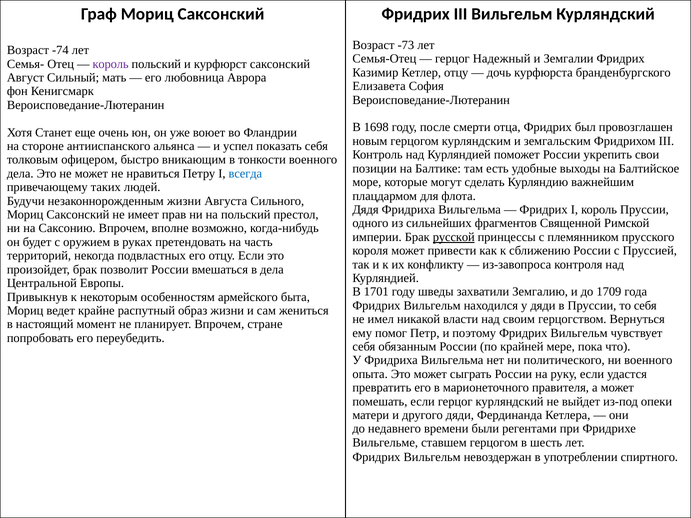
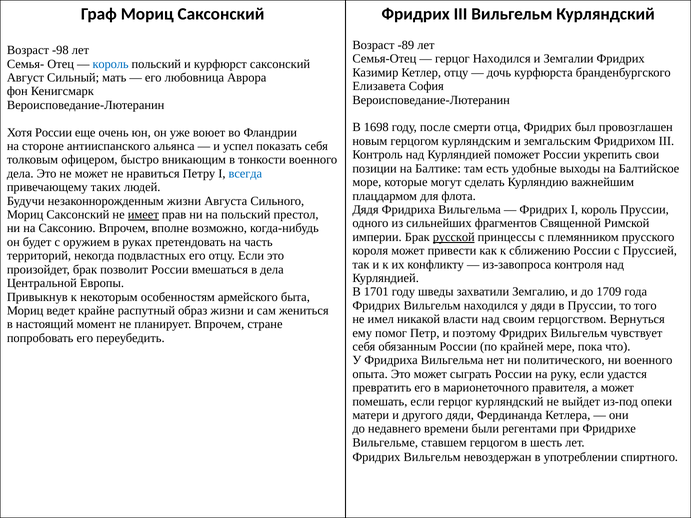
-73: -73 -> -89
-74: -74 -> -98
герцог Надежный: Надежный -> Находился
король at (111, 64) colour: purple -> blue
Хотя Станет: Станет -> России
имеет underline: none -> present
то себя: себя -> того
